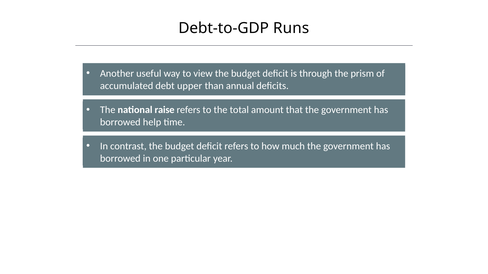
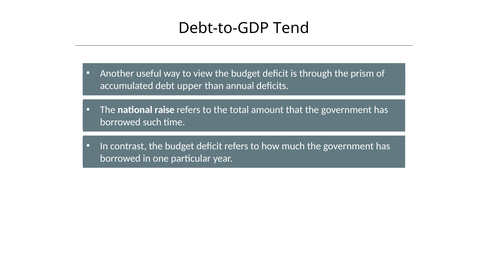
Runs: Runs -> Tend
help: help -> such
